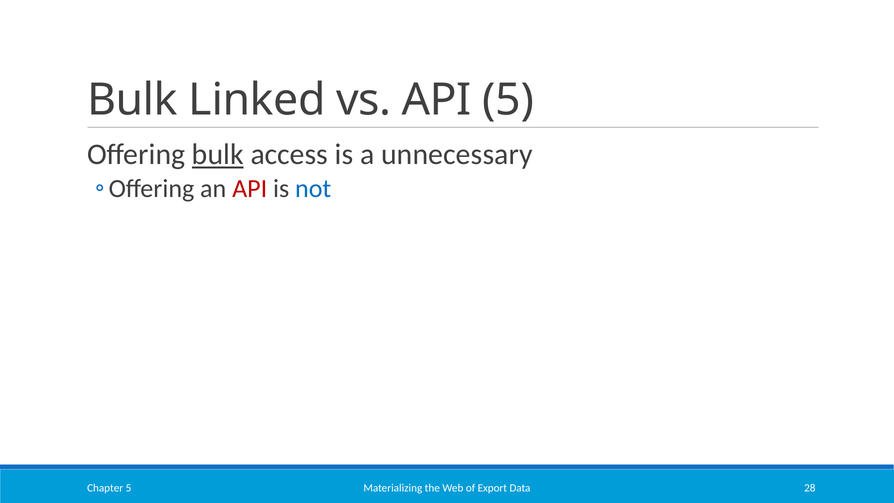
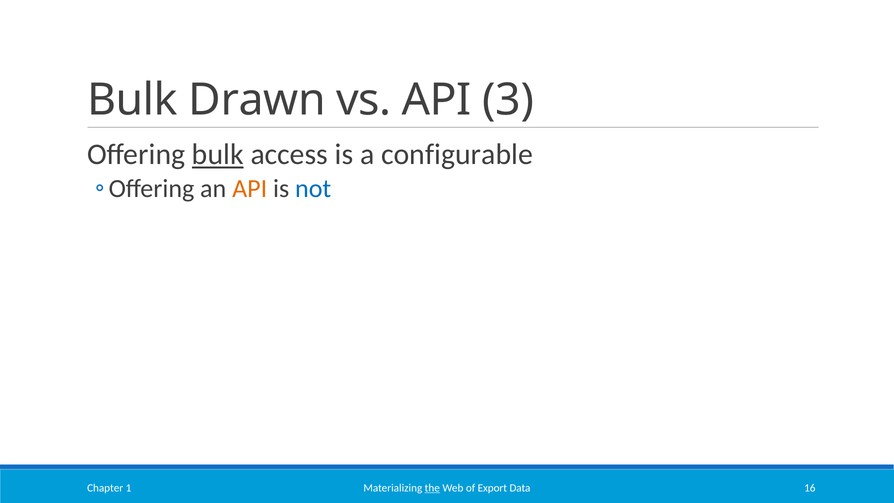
Linked: Linked -> Drawn
API 5: 5 -> 3
unnecessary: unnecessary -> configurable
API at (250, 189) colour: red -> orange
the underline: none -> present
28: 28 -> 16
Chapter 5: 5 -> 1
